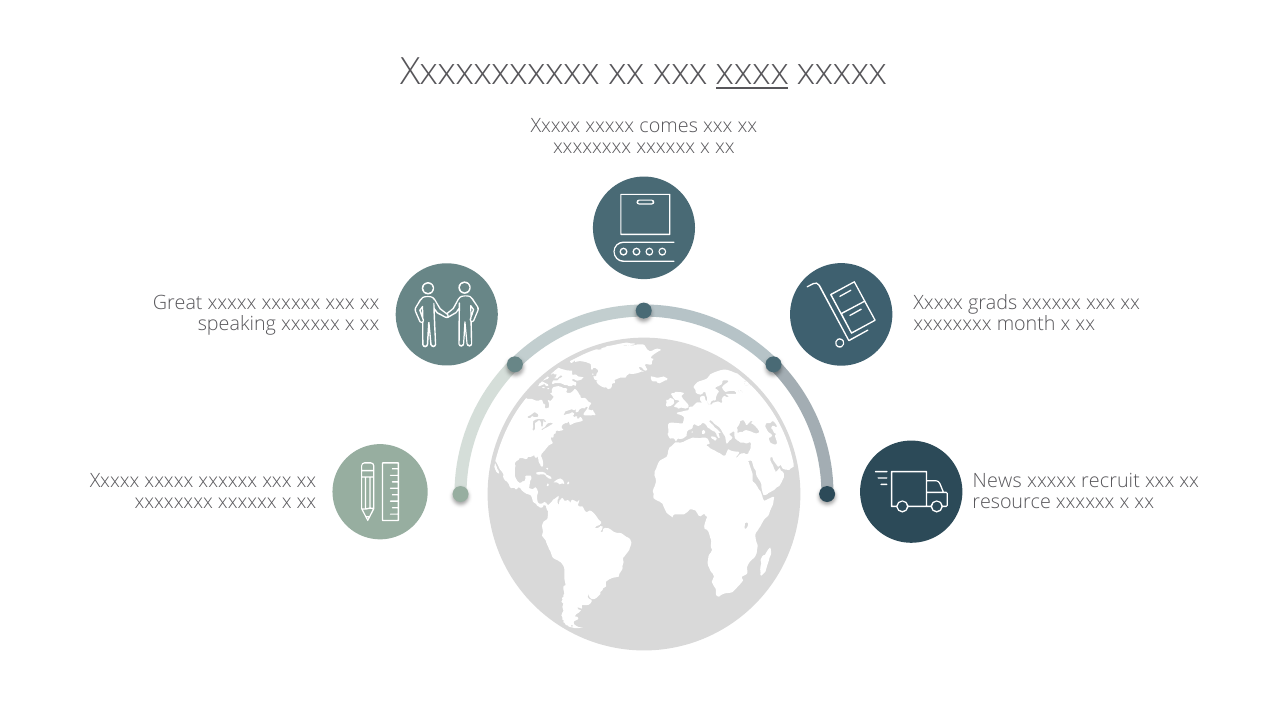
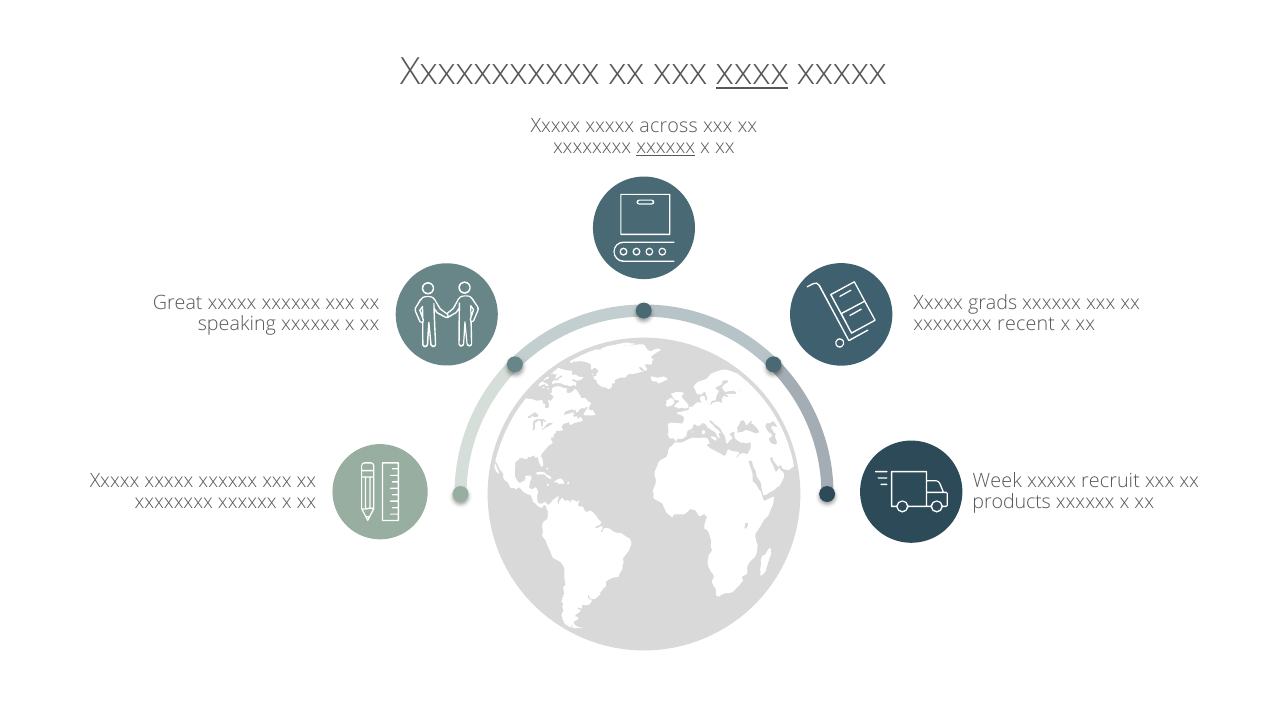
comes: comes -> across
xxxxxx at (666, 147) underline: none -> present
month: month -> recent
News: News -> Week
resource: resource -> products
